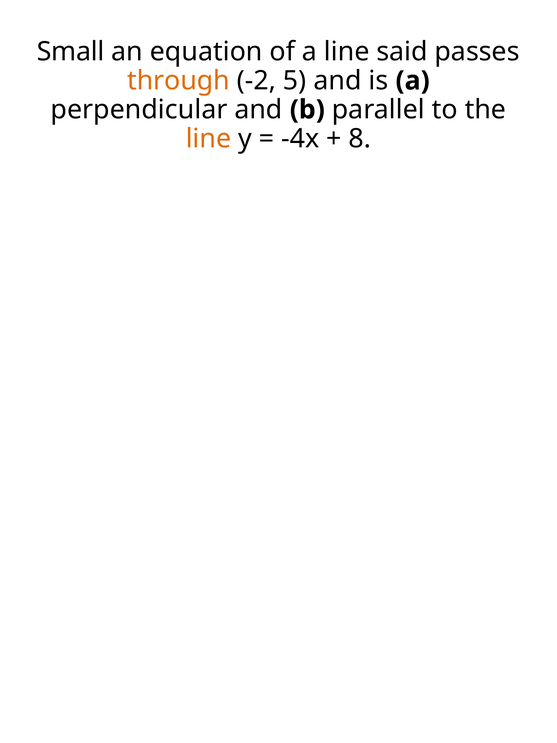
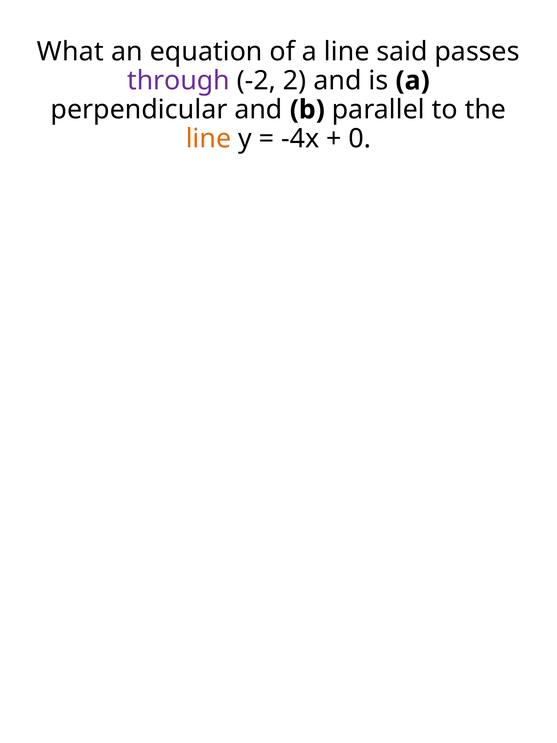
Small: Small -> What
through colour: orange -> purple
5: 5 -> 2
8: 8 -> 0
